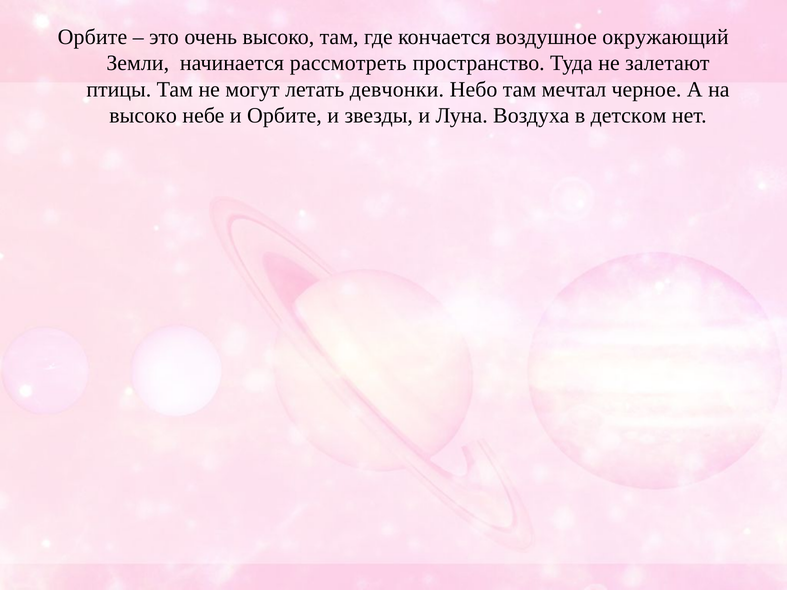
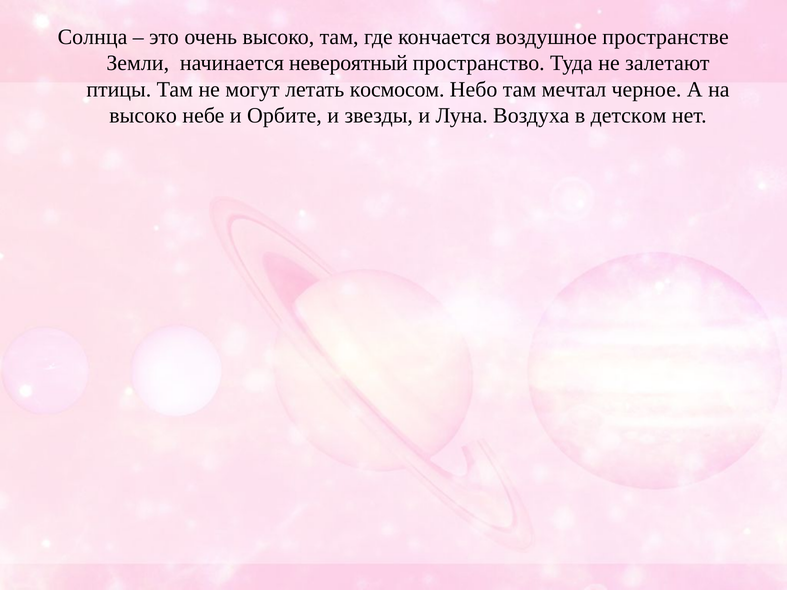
Орбите at (92, 37): Орбите -> Солнца
окружающий: окружающий -> пространстве
рассмотреть: рассмотреть -> невероятный
девчонки: девчонки -> космосом
